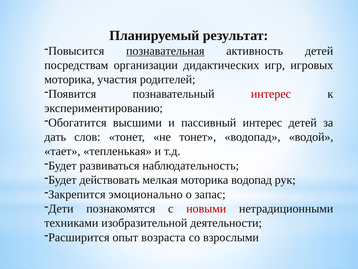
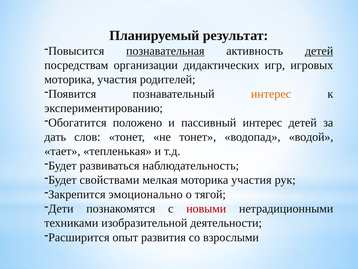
детей at (319, 51) underline: none -> present
интерес at (271, 94) colour: red -> orange
высшими: высшими -> положено
действовать: действовать -> свойствами
мелкая моторика водопад: водопад -> участия
запас: запас -> тягой
возраста: возраста -> развития
